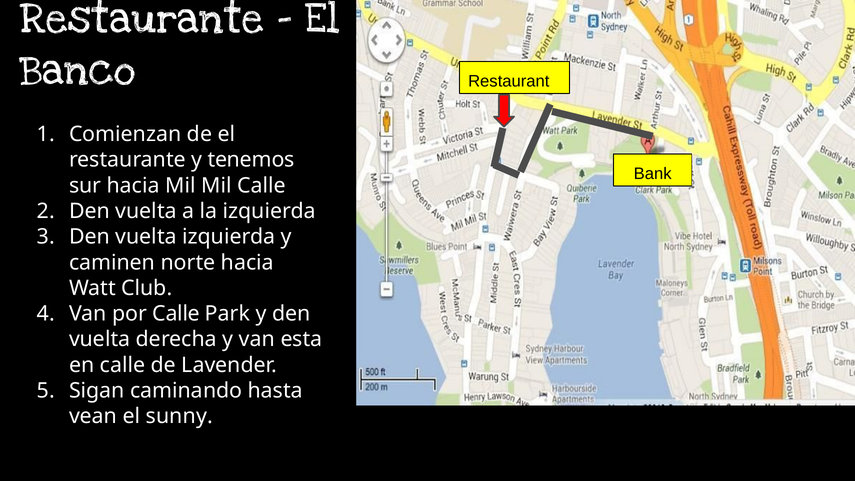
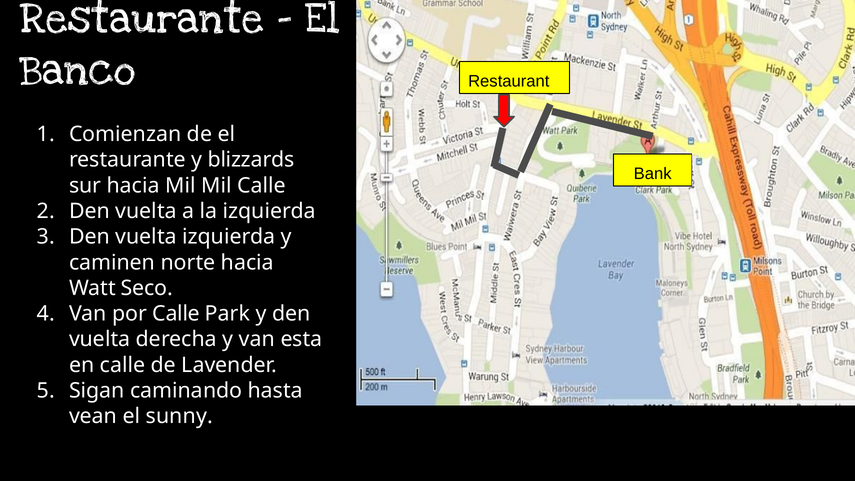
tenemos: tenemos -> blizzards
Club: Club -> Seco
